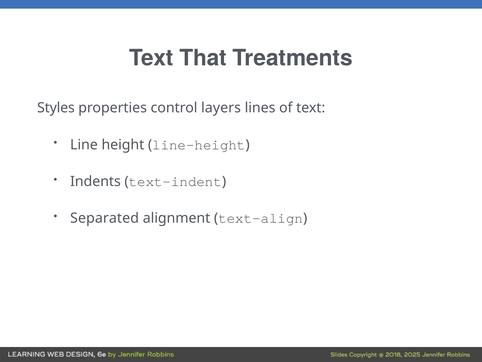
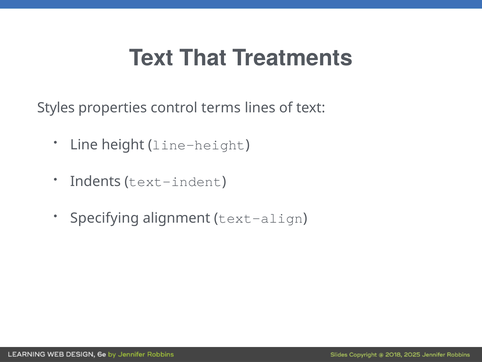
layers: layers -> terms
Separated: Separated -> Specifying
